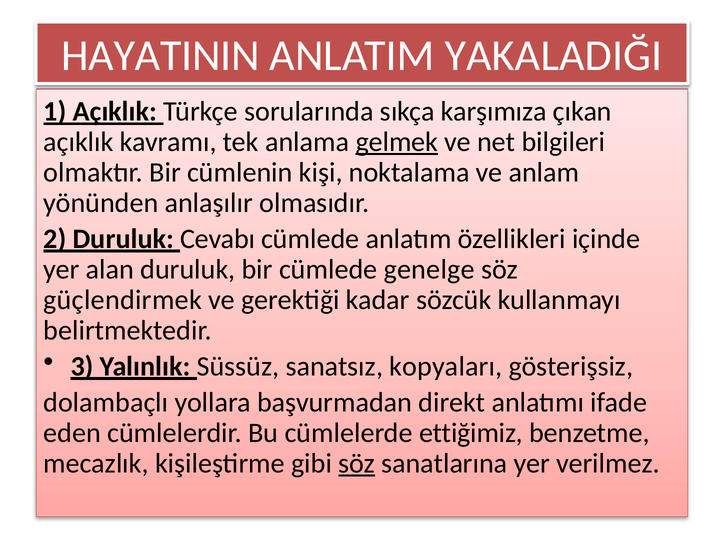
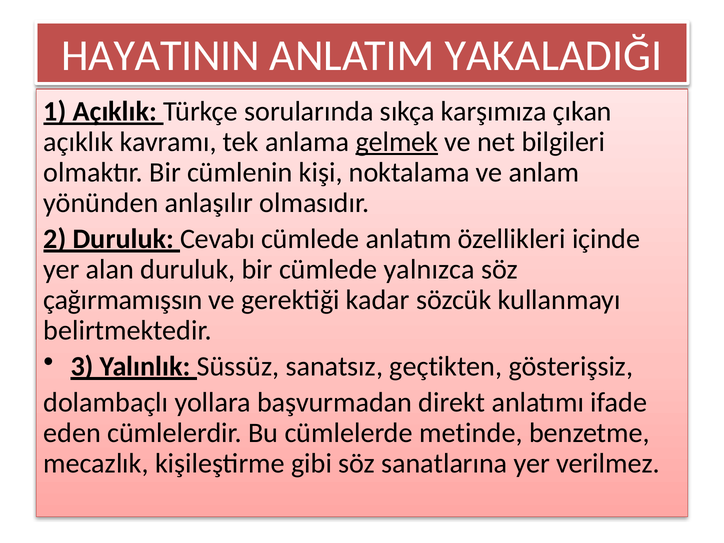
genelge: genelge -> yalnızca
güçlendirmek: güçlendirmek -> çağırmamışsın
kopyaları: kopyaları -> geçtikten
ettiğimiz: ettiğimiz -> metinde
söz at (357, 463) underline: present -> none
